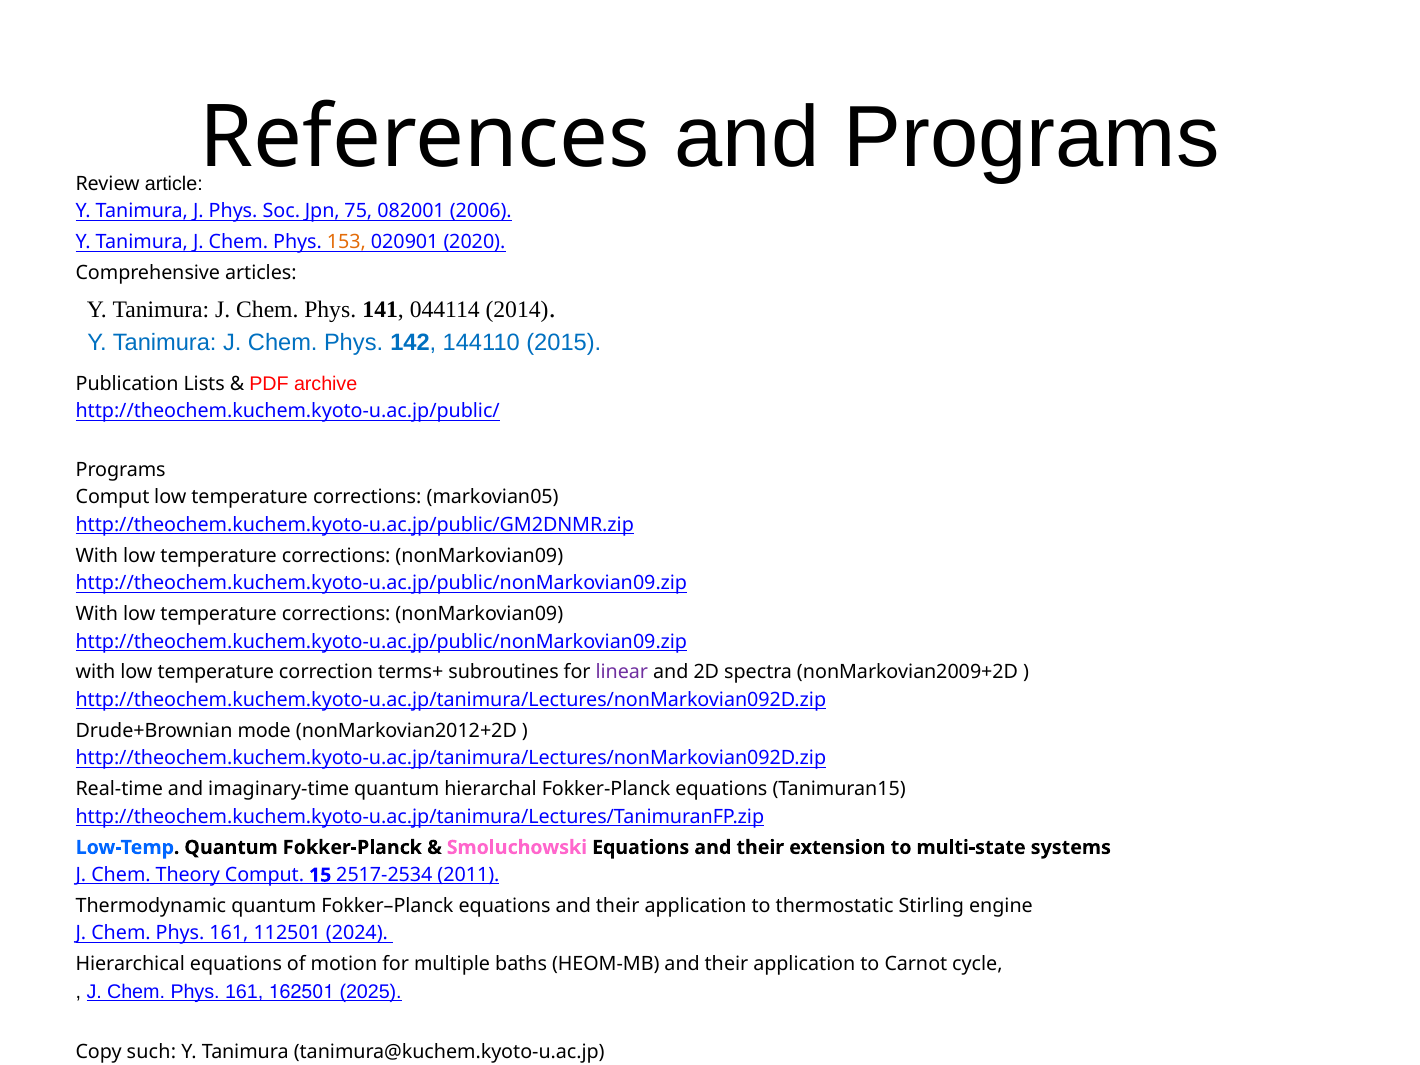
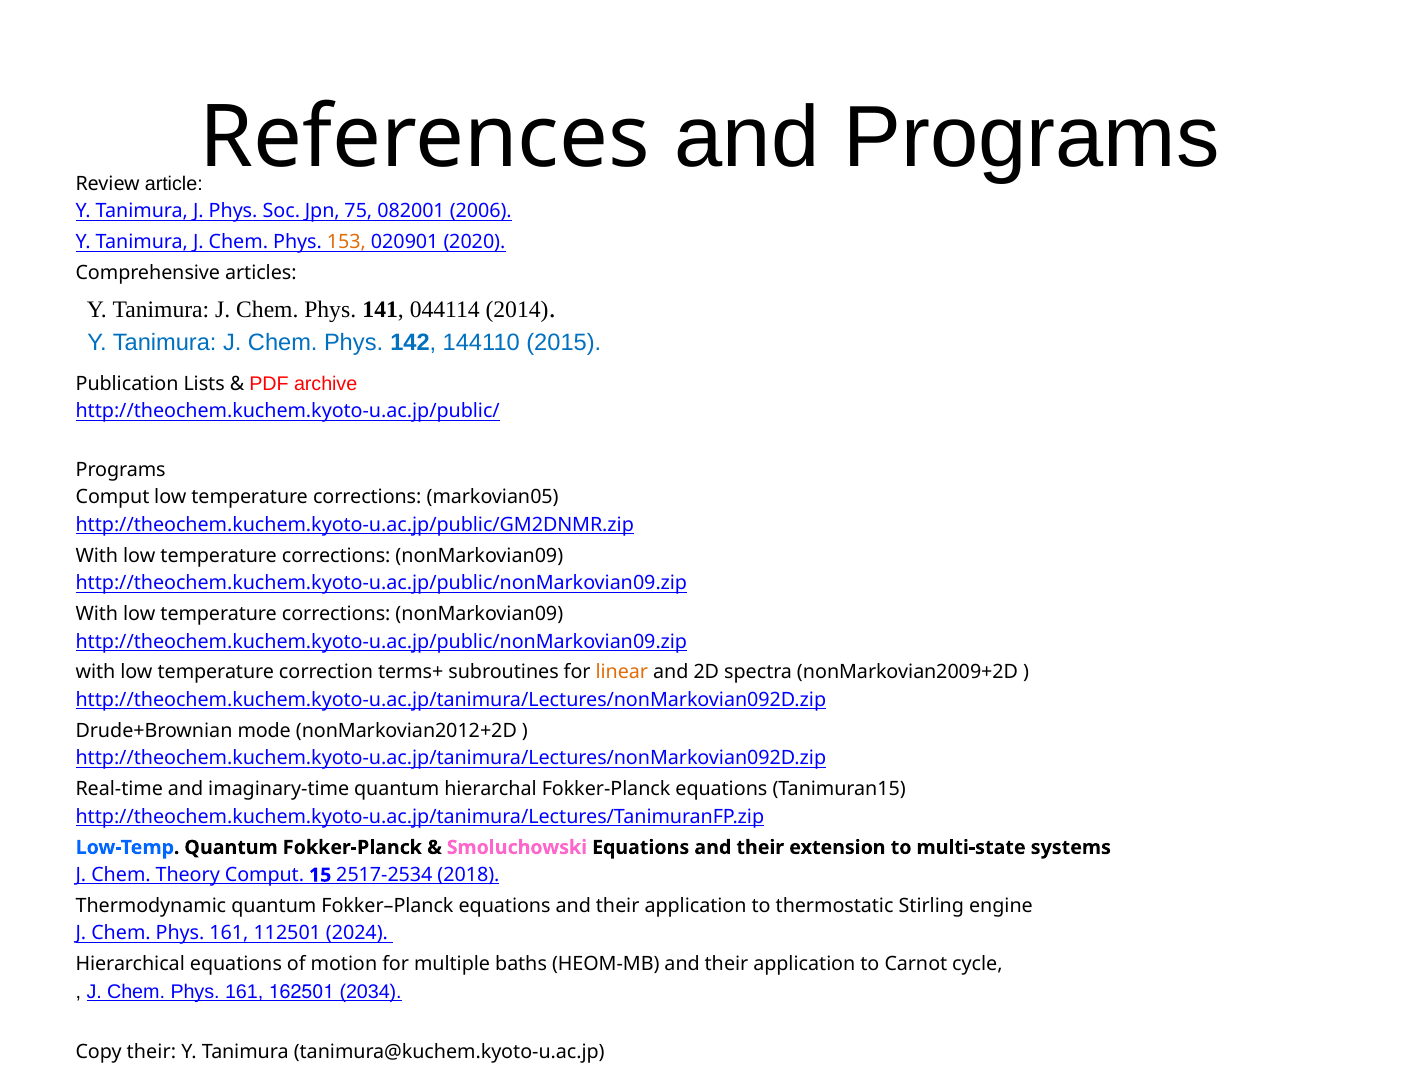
linear colour: purple -> orange
2011: 2011 -> 2018
2025: 2025 -> 2034
Copy such: such -> their
